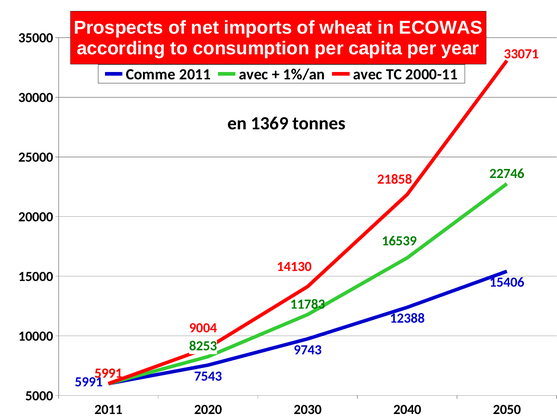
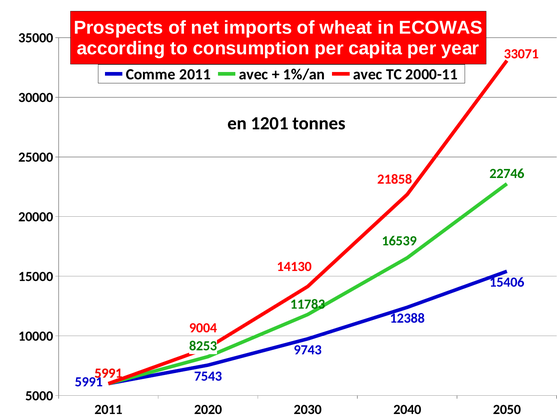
1369: 1369 -> 1201
